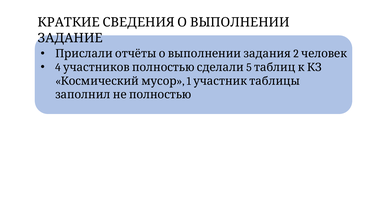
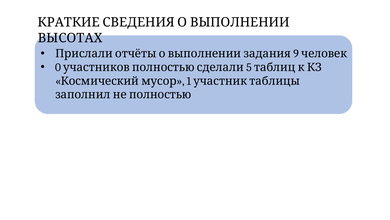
ЗАДАНИЕ: ЗАДАНИЕ -> ВЫСОТАХ
2: 2 -> 9
4: 4 -> 0
